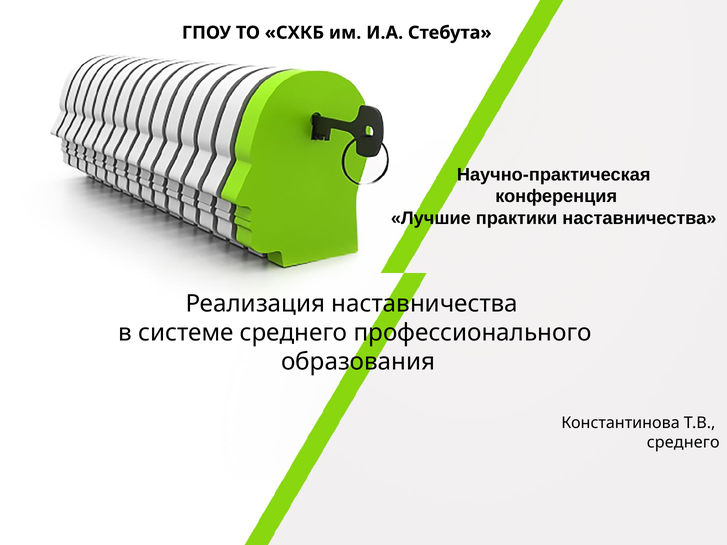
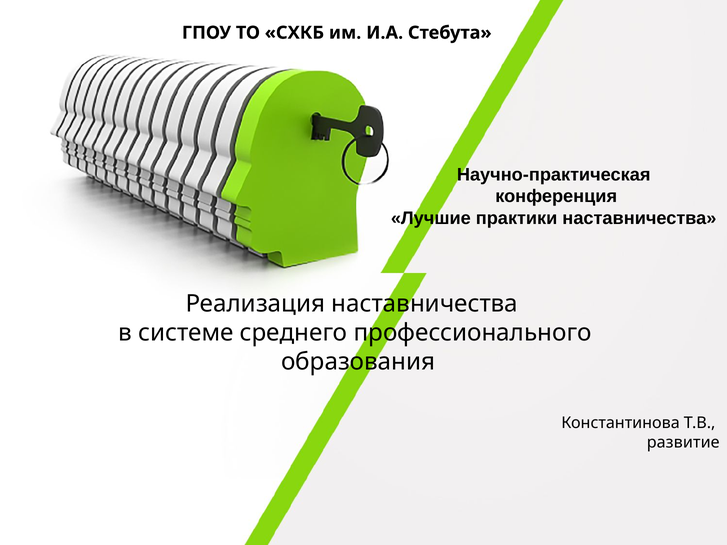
среднего at (683, 443): среднего -> развитие
